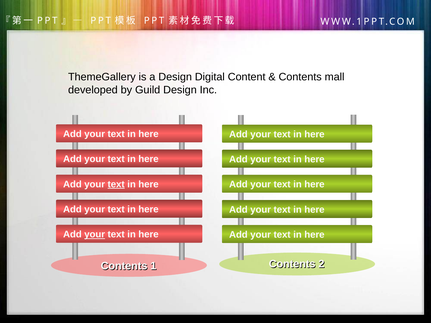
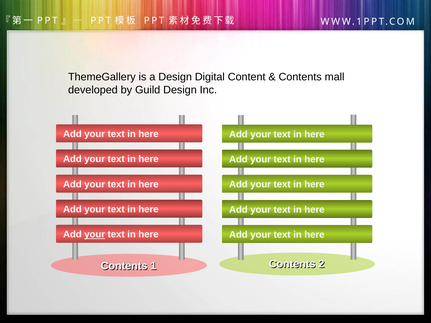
text at (116, 184) underline: present -> none
